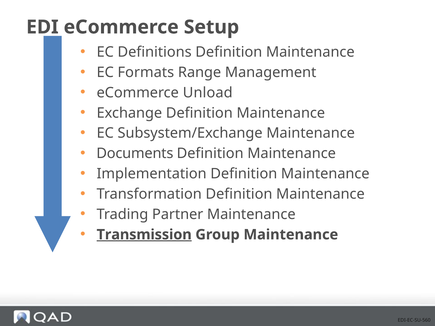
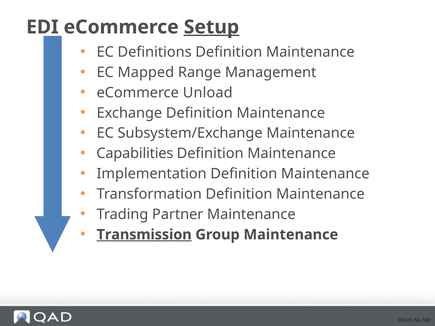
Setup underline: none -> present
Formats: Formats -> Mapped
Documents: Documents -> Capabilities
